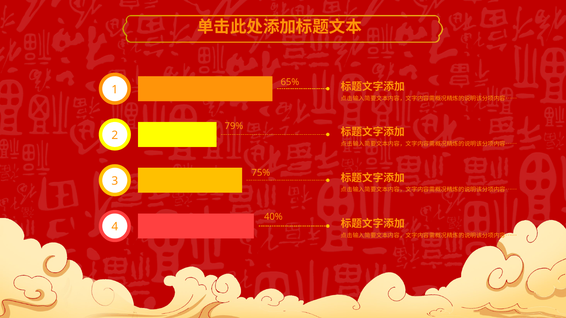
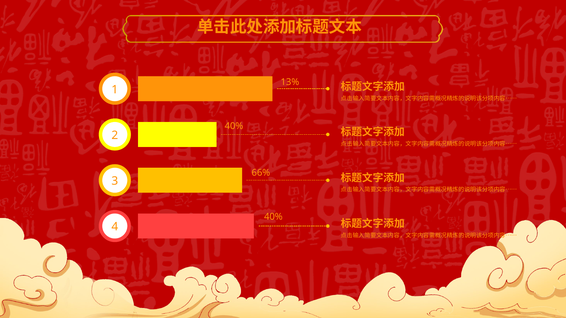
65%: 65% -> 13%
79% at (234, 126): 79% -> 40%
75%: 75% -> 66%
